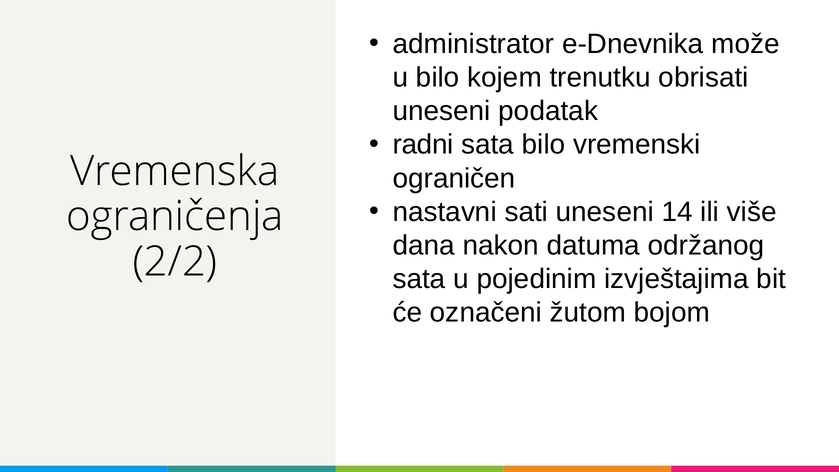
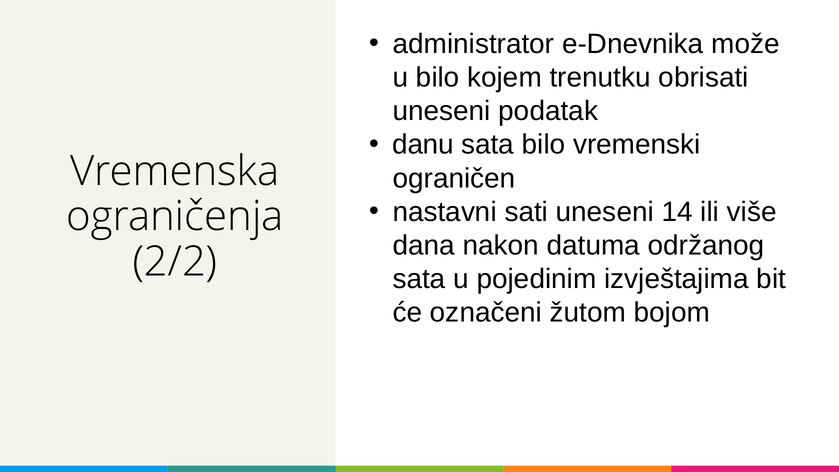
radni: radni -> danu
